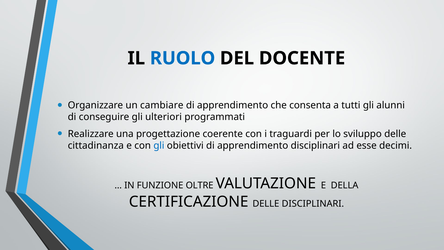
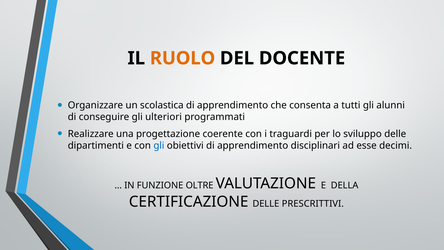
RUOLO colour: blue -> orange
cambiare: cambiare -> scolastica
cittadinanza: cittadinanza -> dipartimenti
DELLE DISCIPLINARI: DISCIPLINARI -> PRESCRITTIVI
